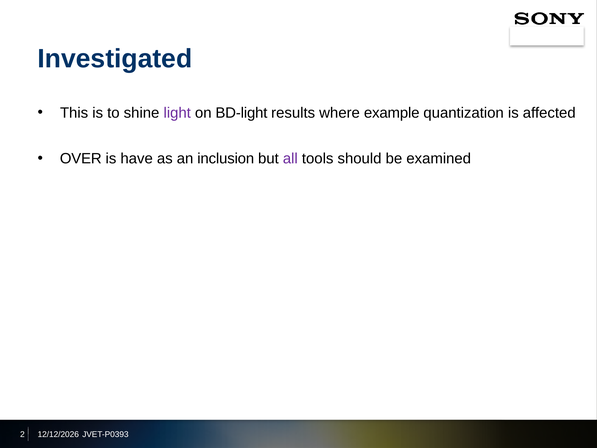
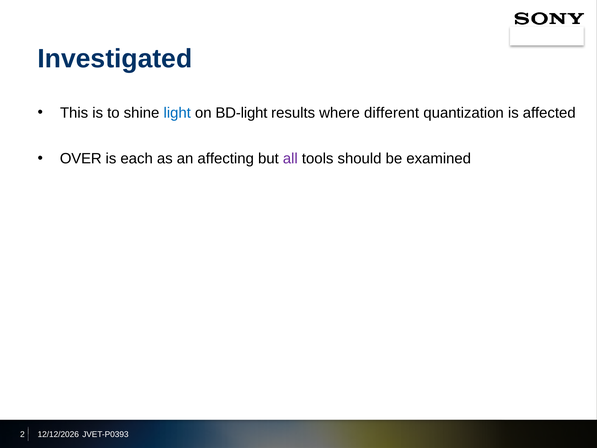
light colour: purple -> blue
example: example -> different
have: have -> each
inclusion: inclusion -> affecting
